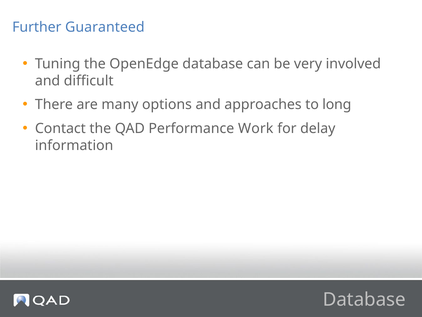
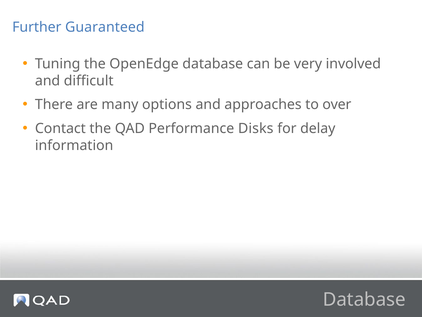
long: long -> over
Work: Work -> Disks
